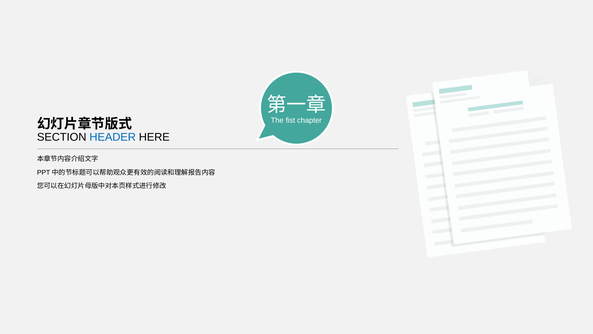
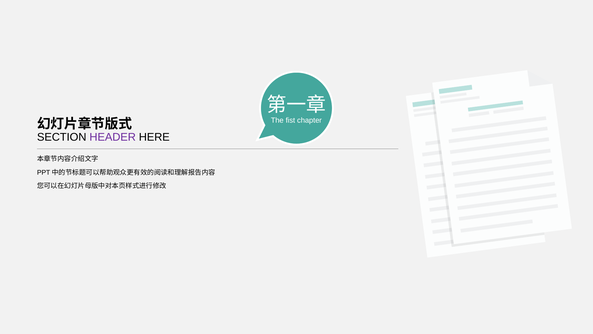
HEADER colour: blue -> purple
